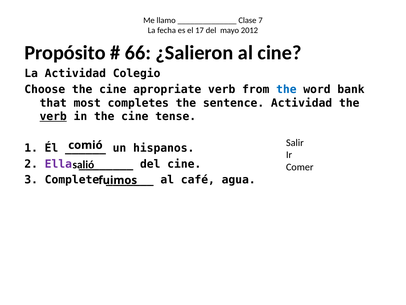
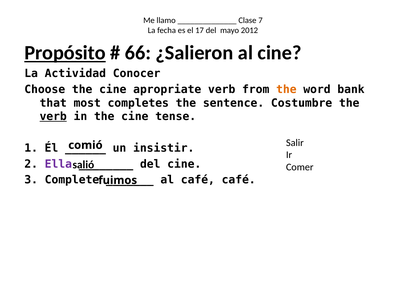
Propósito underline: none -> present
Colegio: Colegio -> Conocer
the at (286, 89) colour: blue -> orange
sentence Actividad: Actividad -> Costumbre
hispanos: hispanos -> insistir
café agua: agua -> café
